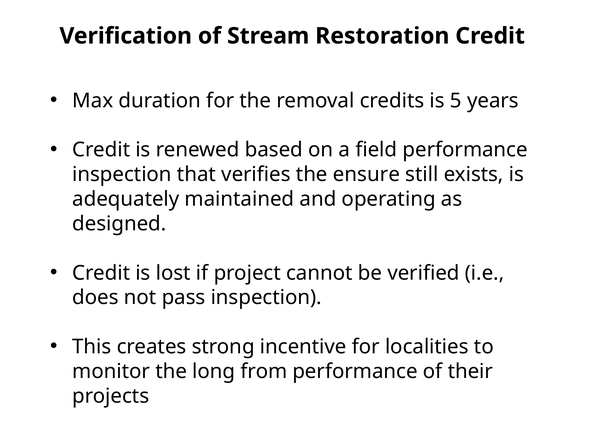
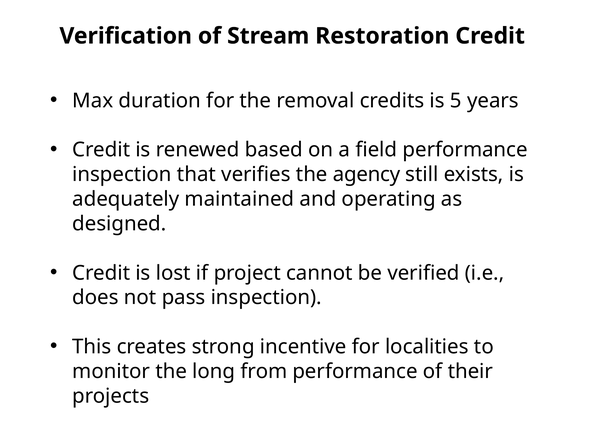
ensure: ensure -> agency
